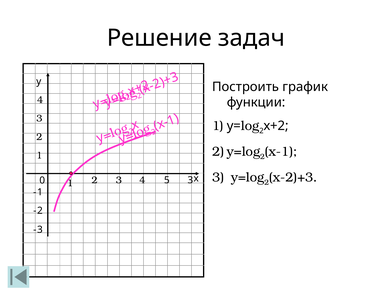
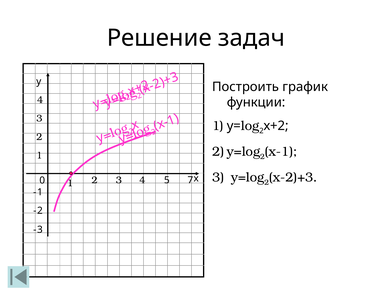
5 3: 3 -> 7
